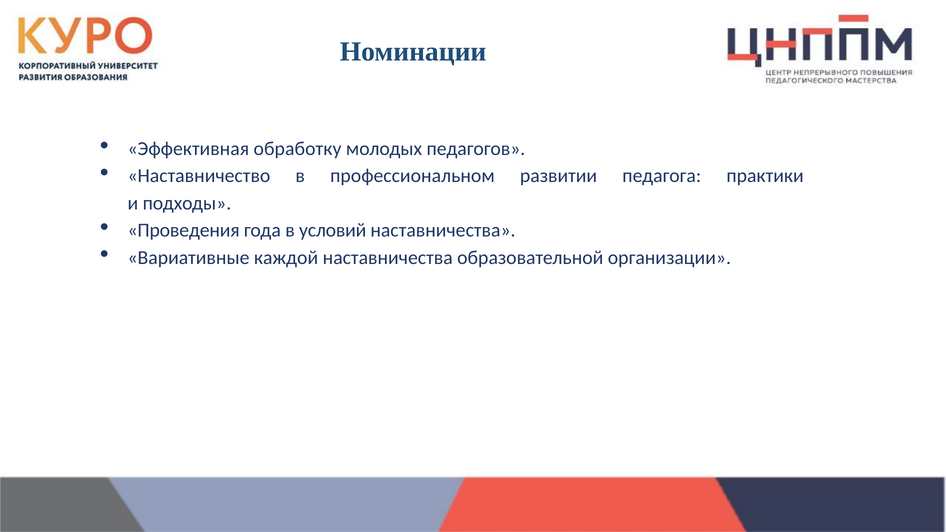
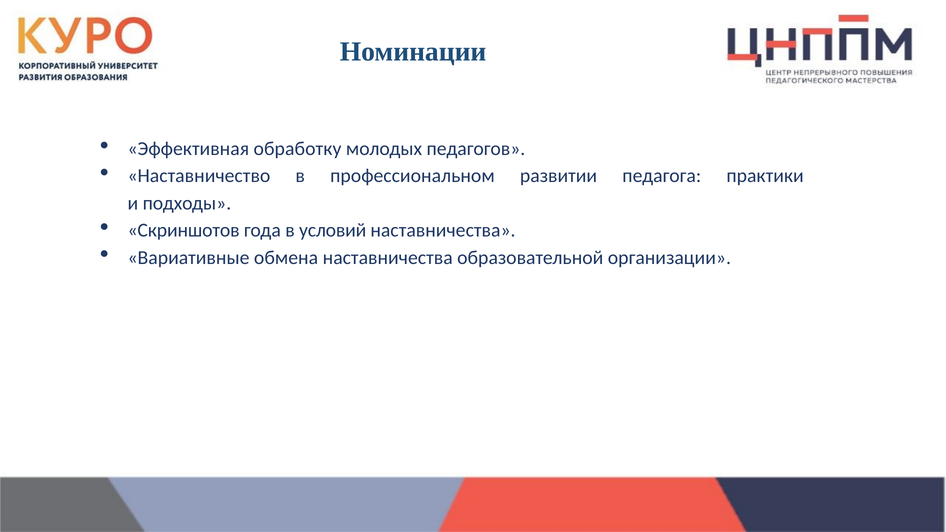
Проведения: Проведения -> Скриншотов
каждой: каждой -> обмена
